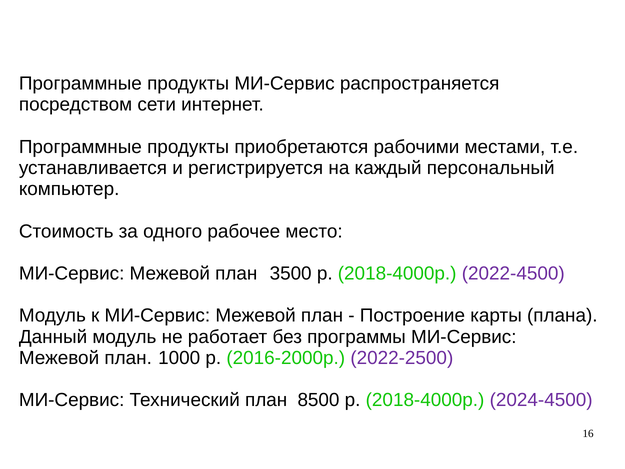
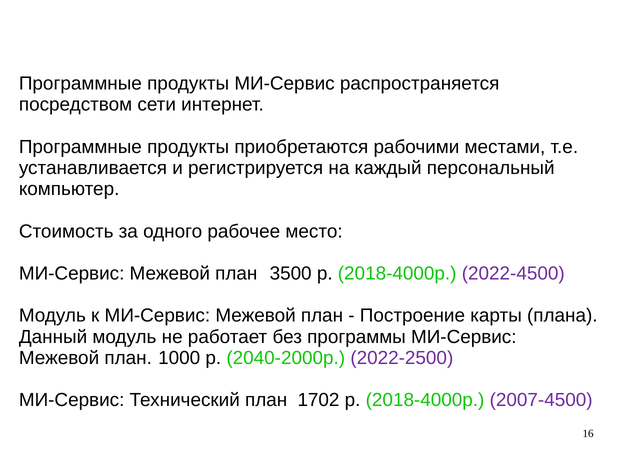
2016-2000р: 2016-2000р -> 2040-2000р
8500: 8500 -> 1702
2024-4500: 2024-4500 -> 2007-4500
